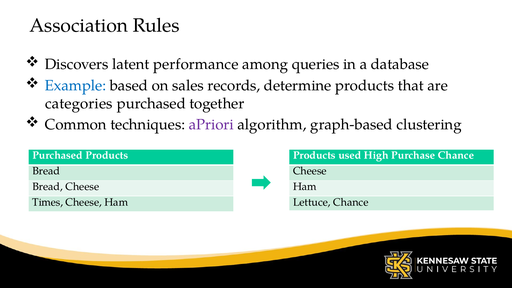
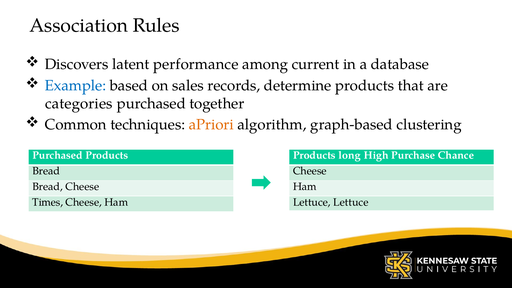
queries: queries -> current
aPriori colour: purple -> orange
used: used -> long
Lettuce Chance: Chance -> Lettuce
